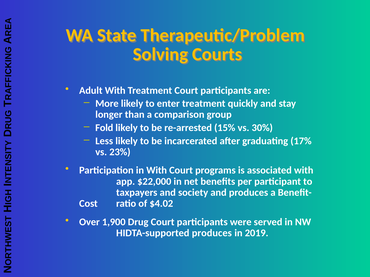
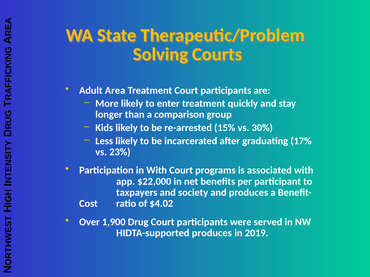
Adult With: With -> Area
Fold: Fold -> Kids
